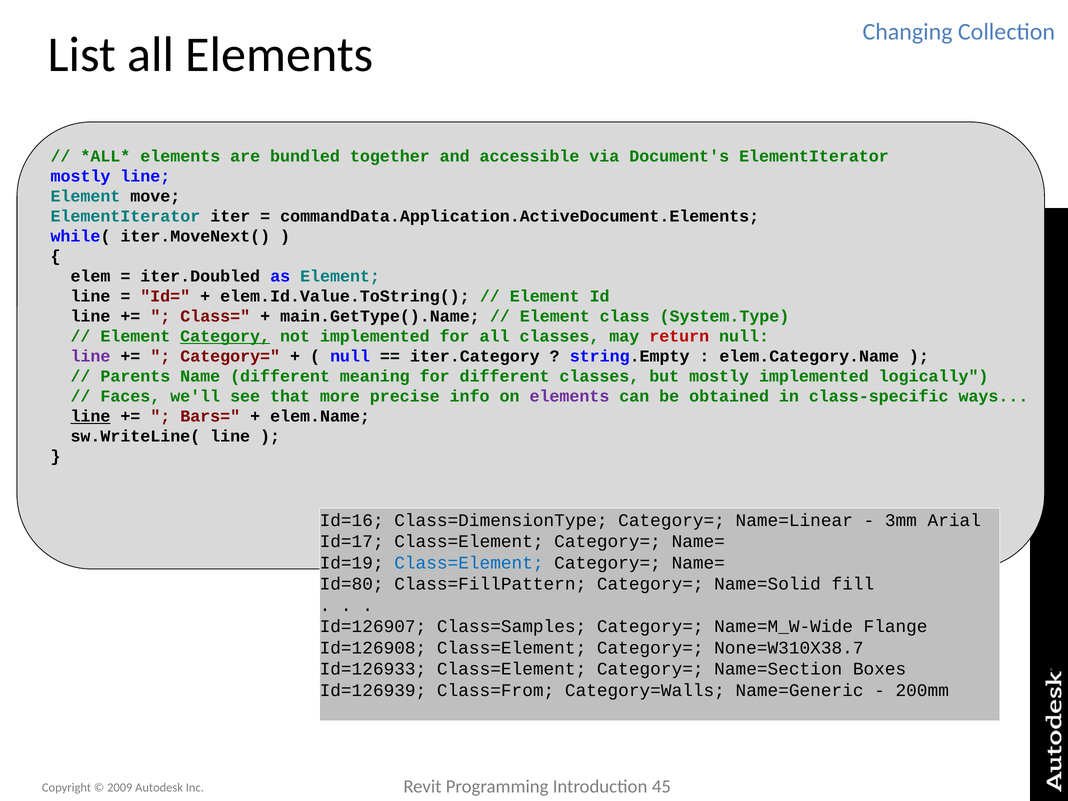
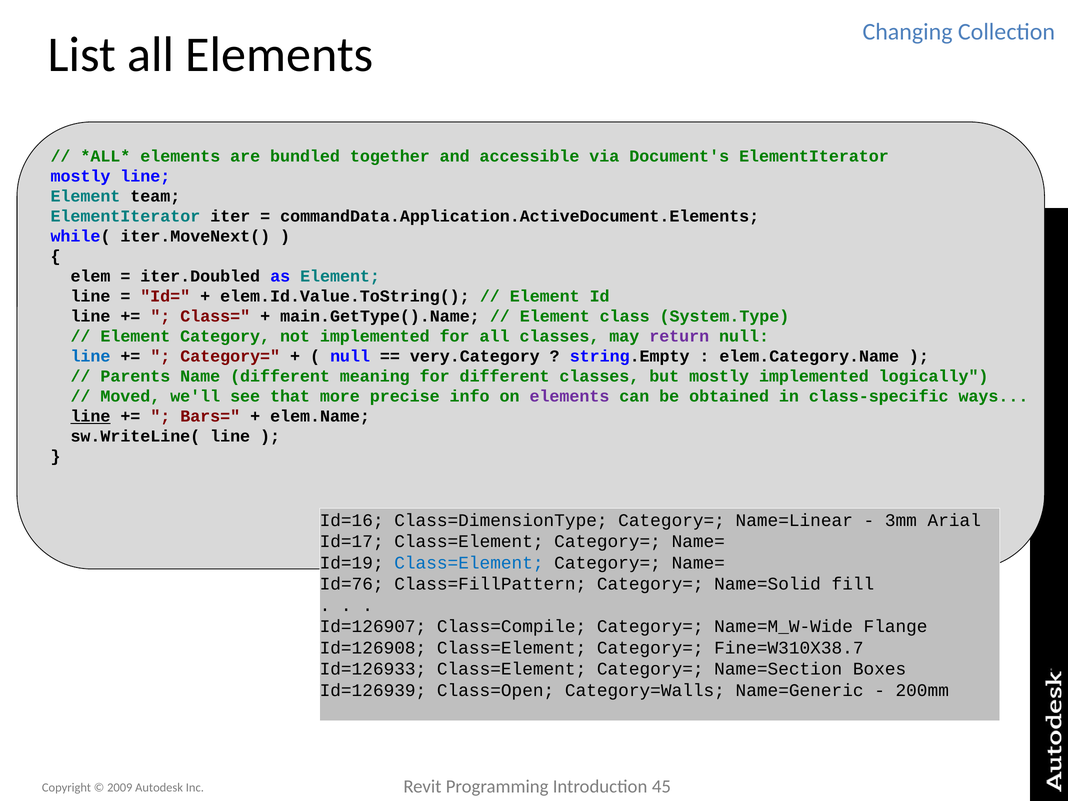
move: move -> team
Category underline: present -> none
return colour: red -> purple
line at (90, 357) colour: purple -> blue
iter.Category: iter.Category -> very.Category
Faces: Faces -> Moved
Id=80: Id=80 -> Id=76
Class=Samples: Class=Samples -> Class=Compile
None=W310X38.7: None=W310X38.7 -> Fine=W310X38.7
Class=From: Class=From -> Class=Open
